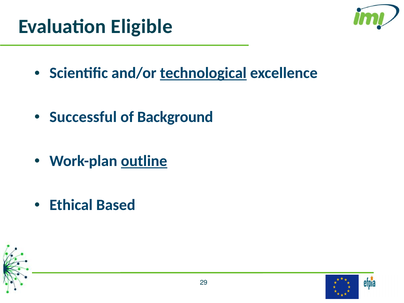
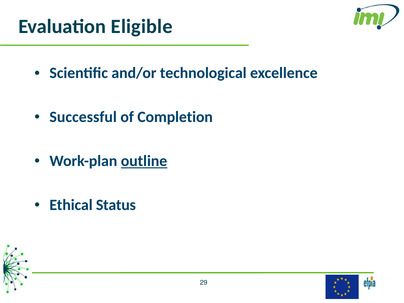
technological underline: present -> none
Background: Background -> Completion
Based: Based -> Status
